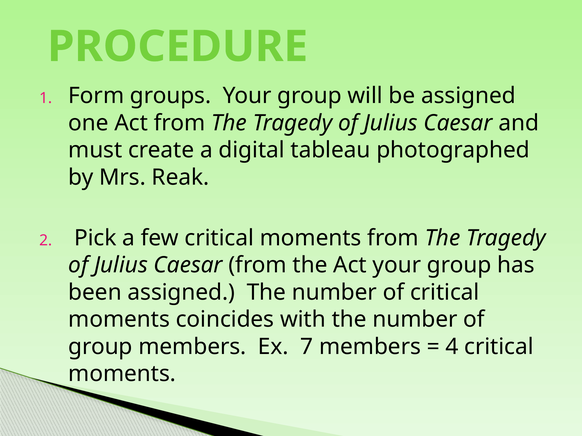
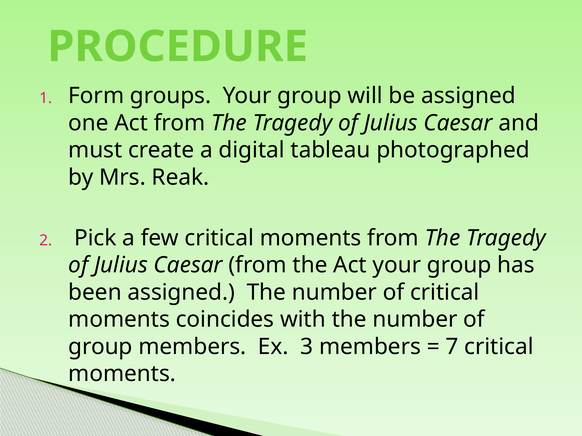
7: 7 -> 3
4: 4 -> 7
